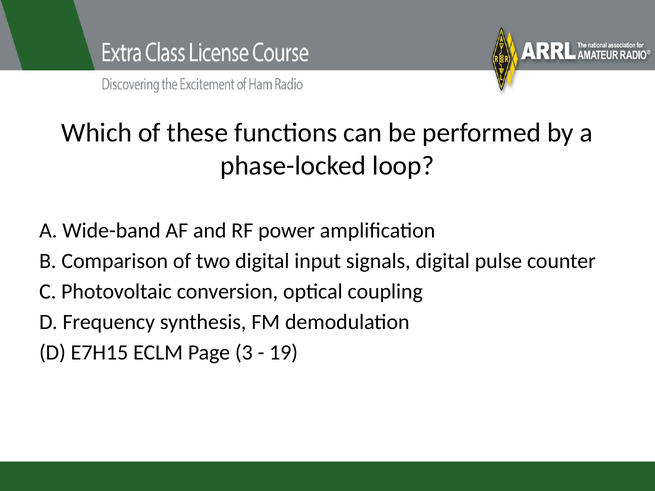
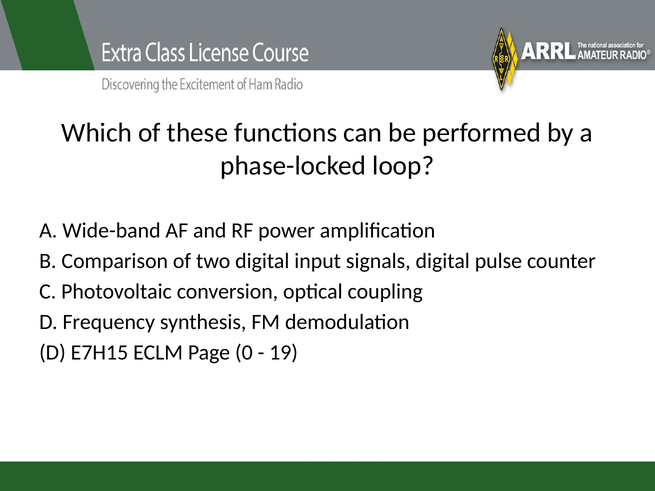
3: 3 -> 0
